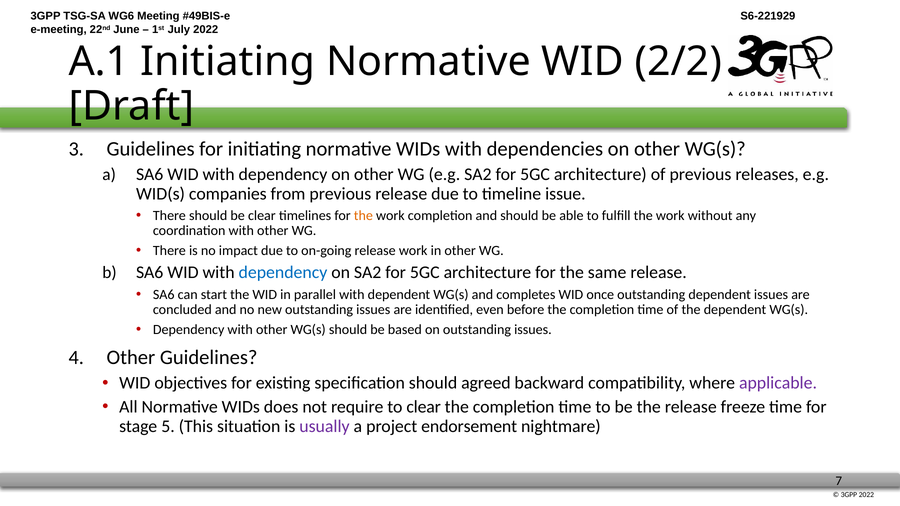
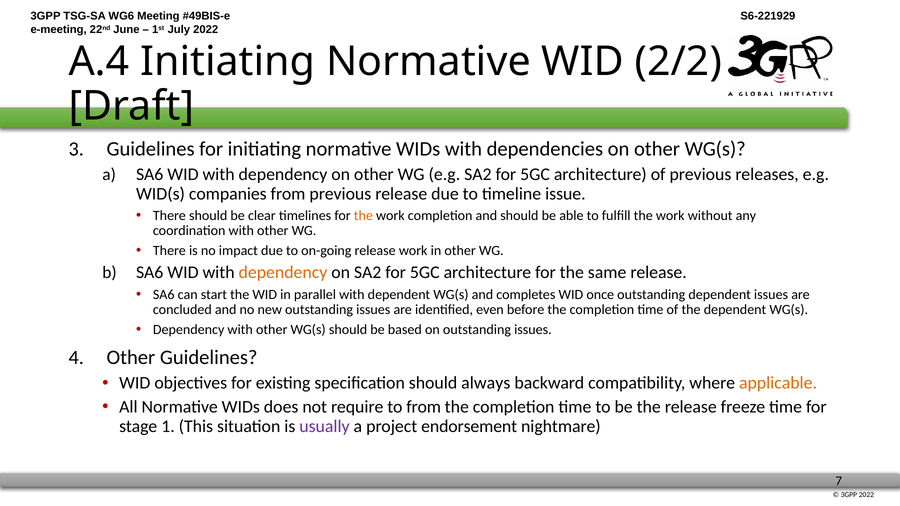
A.1: A.1 -> A.4
dependency at (283, 273) colour: blue -> orange
agreed: agreed -> always
applicable colour: purple -> orange
to clear: clear -> from
5: 5 -> 1
